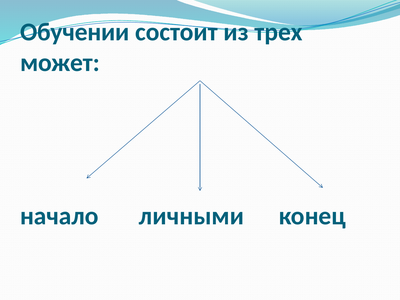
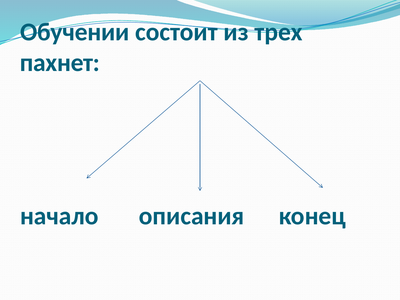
может: может -> пахнет
личными: личными -> описания
